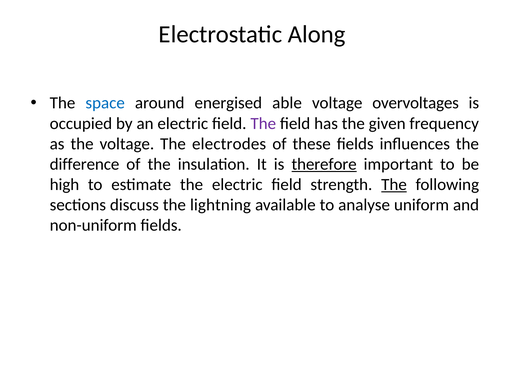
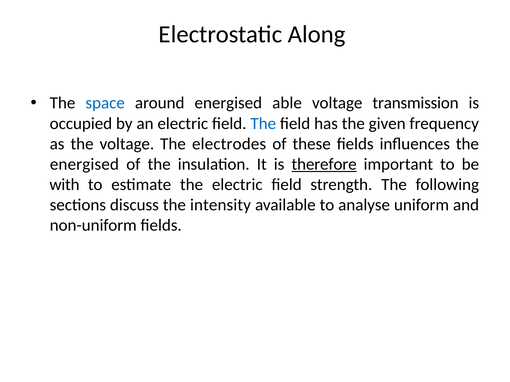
overvoltages: overvoltages -> transmission
The at (263, 124) colour: purple -> blue
difference at (85, 164): difference -> energised
high: high -> with
The at (394, 185) underline: present -> none
lightning: lightning -> intensity
